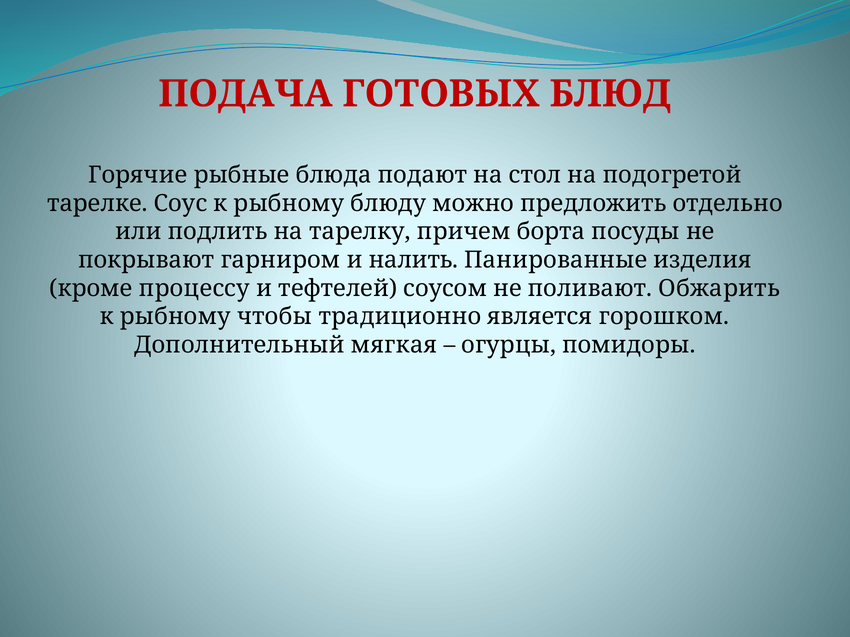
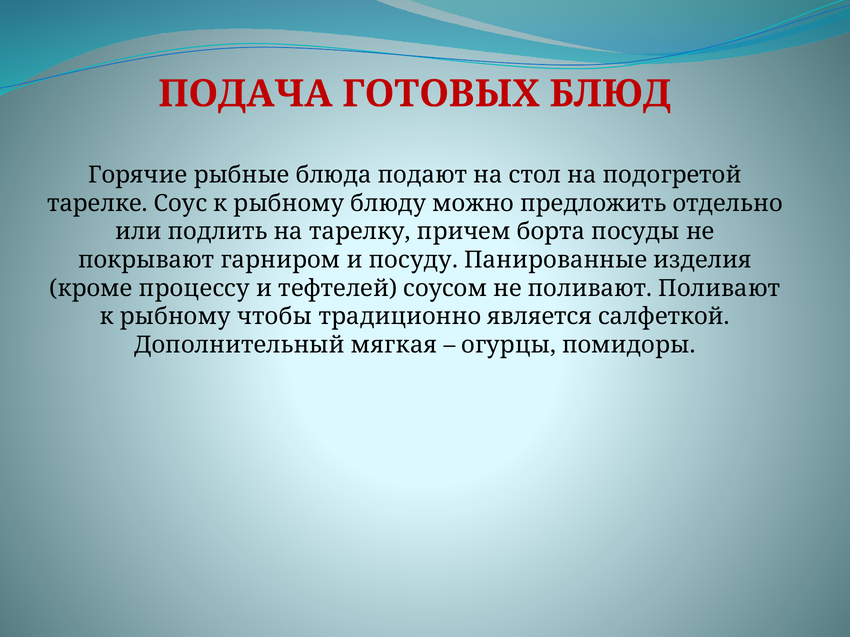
налить: налить -> посуду
поливают Обжарить: Обжарить -> Поливают
горошком: горошком -> салфеткой
